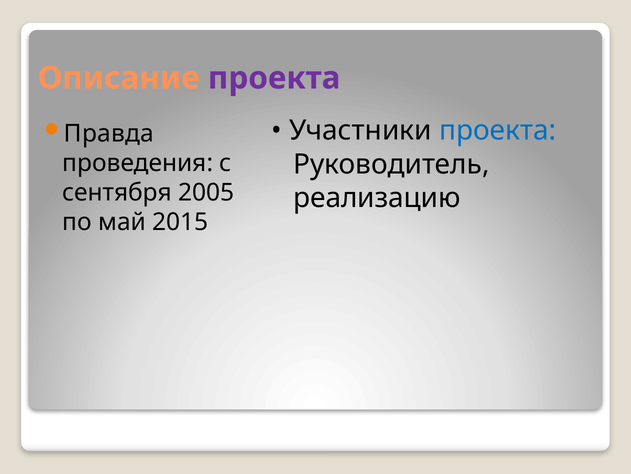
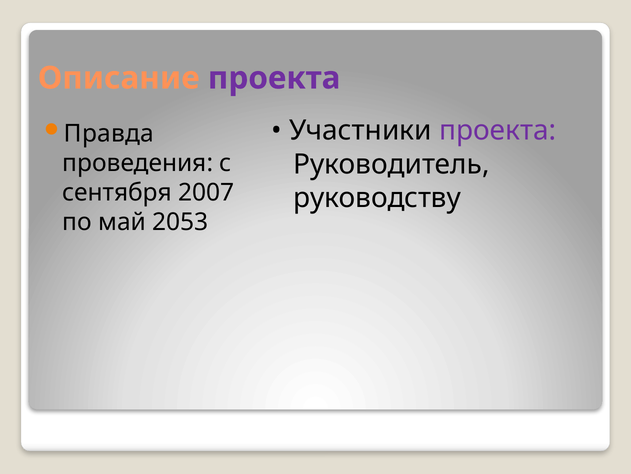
проекта at (498, 130) colour: blue -> purple
2005: 2005 -> 2007
реализацию: реализацию -> руководству
2015: 2015 -> 2053
